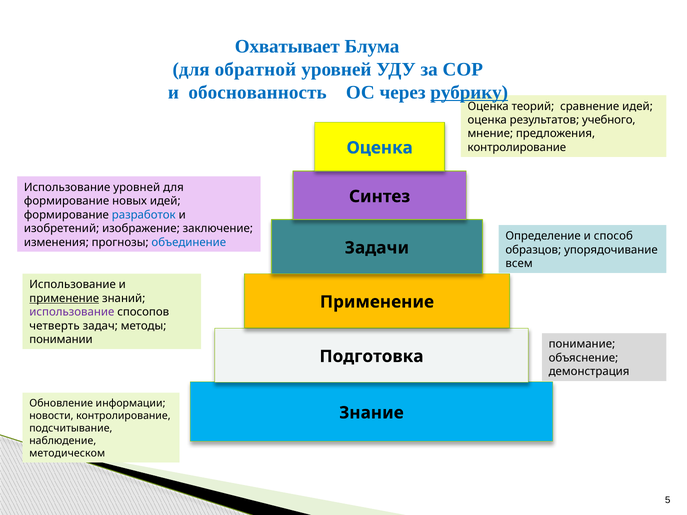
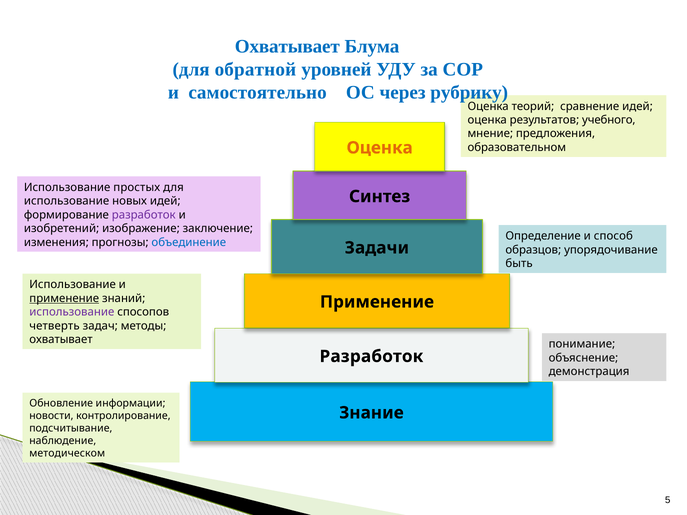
обоснованность: обоснованность -> самостоятельно
рубрику underline: present -> none
контролирование at (517, 148): контролирование -> образовательном
Оценка at (380, 148) colour: blue -> orange
Использование уровней: уровней -> простых
формирование at (67, 201): формирование -> использование
разработок at (144, 215) colour: blue -> purple
всем: всем -> быть
понимании at (61, 340): понимании -> охватывает
Подготовка at (372, 357): Подготовка -> Разработок
